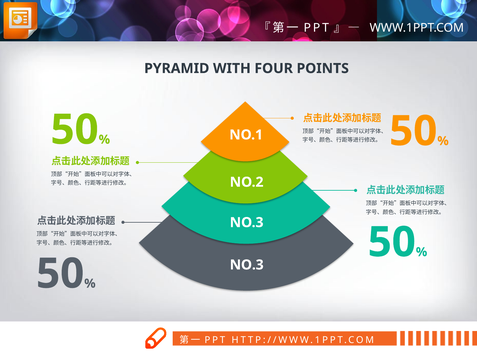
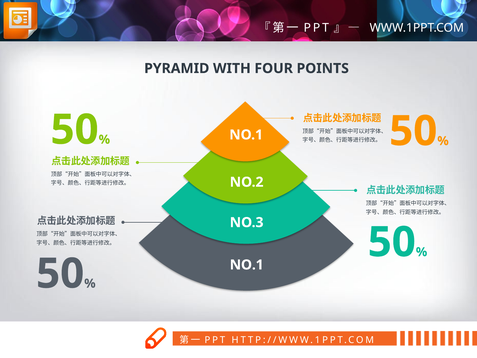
NO.3 at (247, 265): NO.3 -> NO.1
